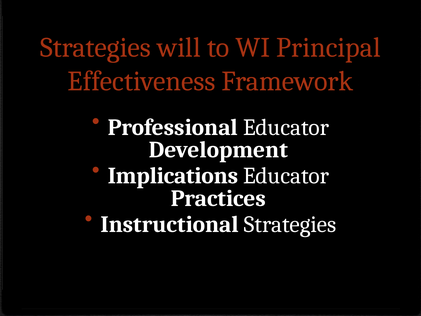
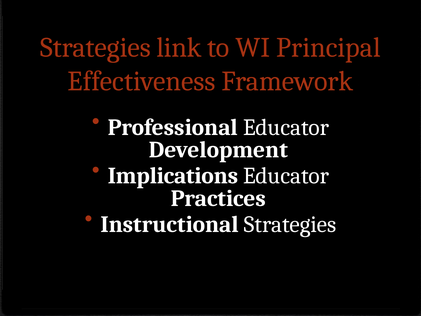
will: will -> link
